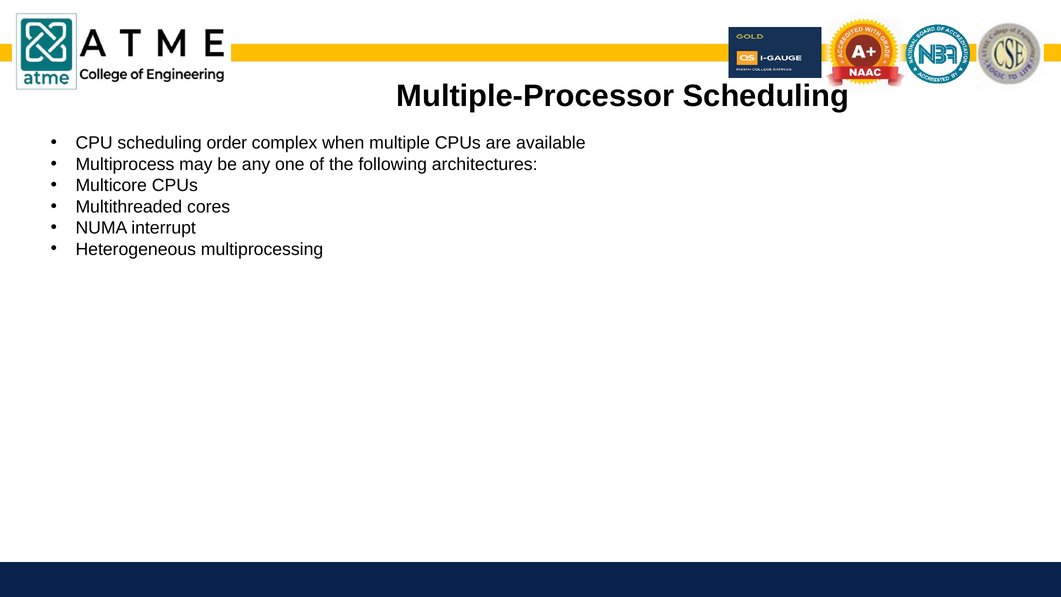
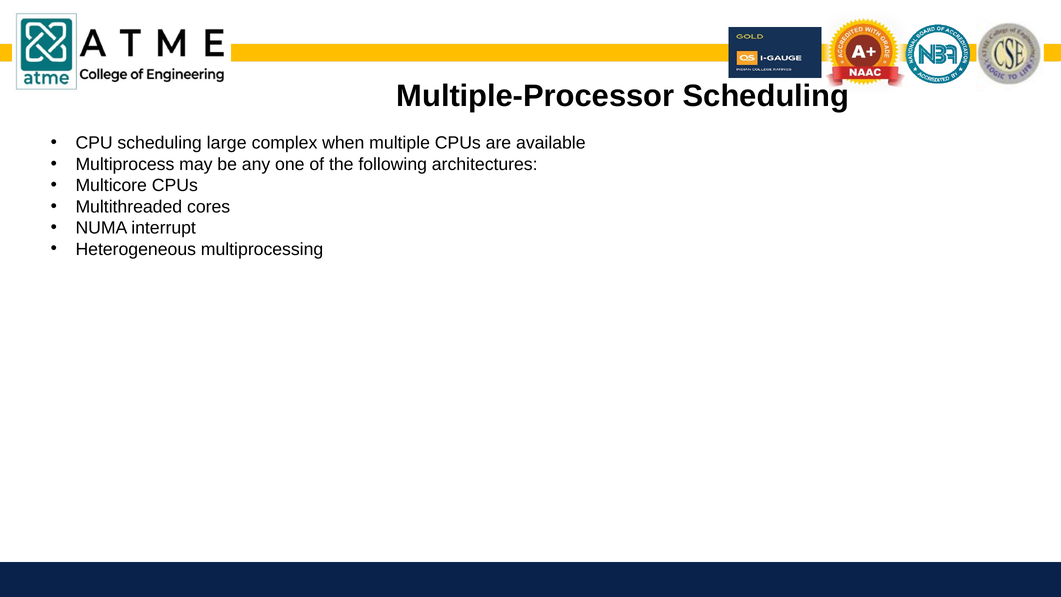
order: order -> large
